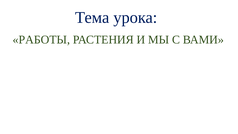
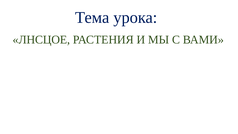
РАБОТЫ: РАБОТЫ -> ЛНСЦОЕ
